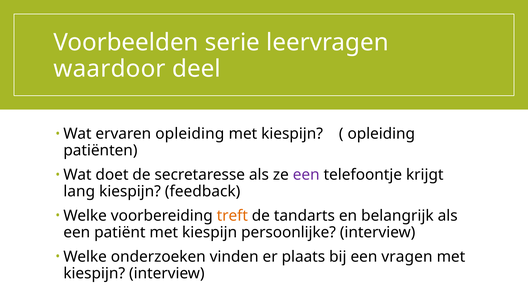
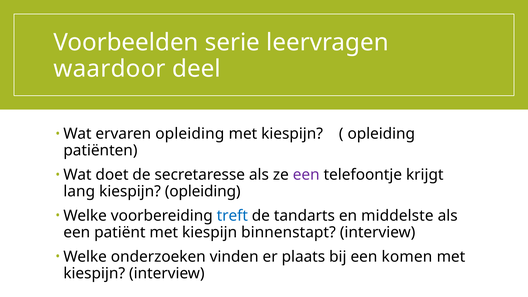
kiespijn feedback: feedback -> opleiding
treft colour: orange -> blue
belangrijk: belangrijk -> middelste
persoonlijke: persoonlijke -> binnenstapt
vragen: vragen -> komen
